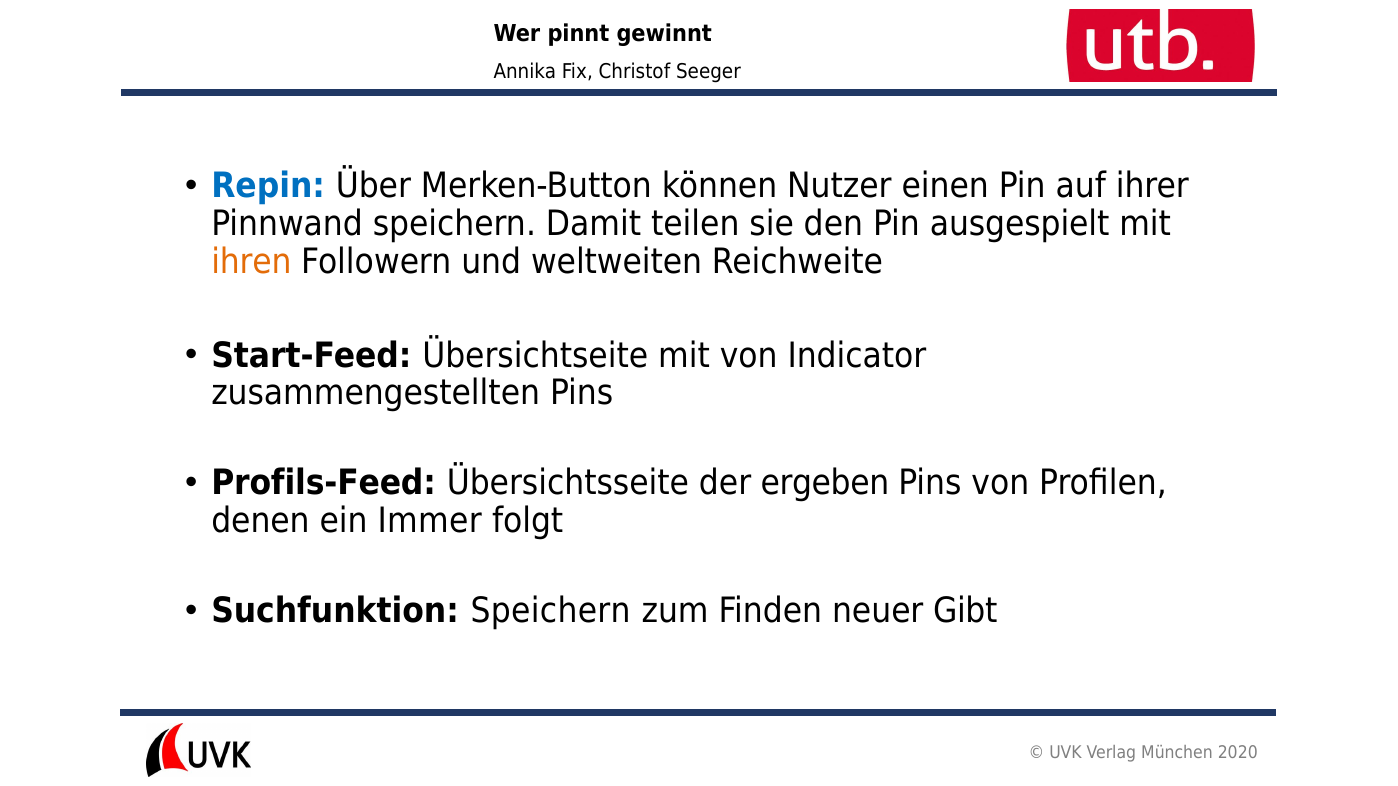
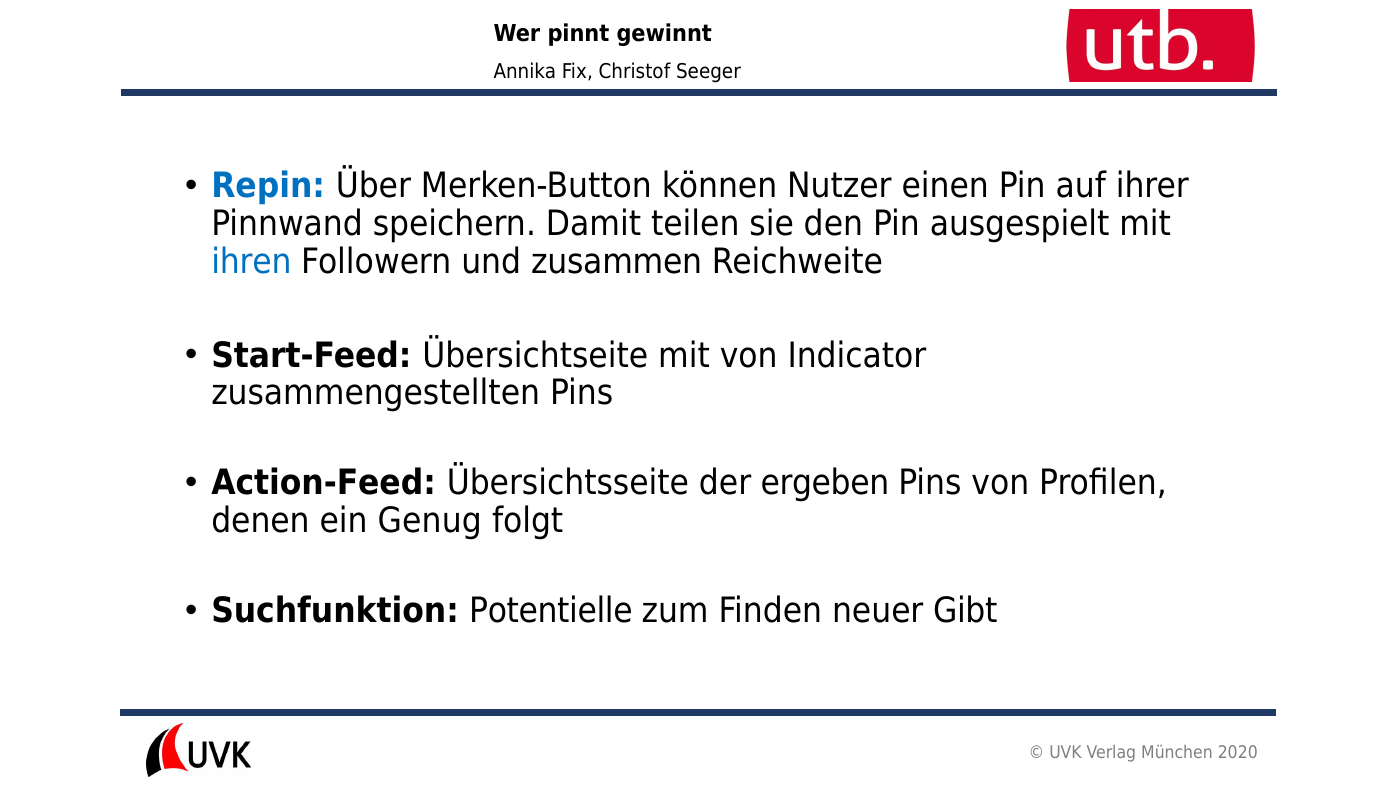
ihren colour: orange -> blue
weltweiten: weltweiten -> zusammen
Profils-Feed: Profils-Feed -> Action-Feed
Immer: Immer -> Genug
Suchfunktion Speichern: Speichern -> Potentielle
